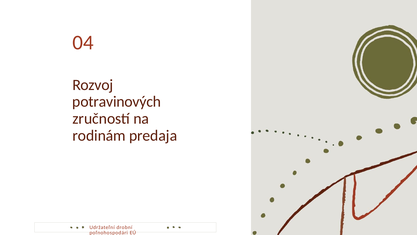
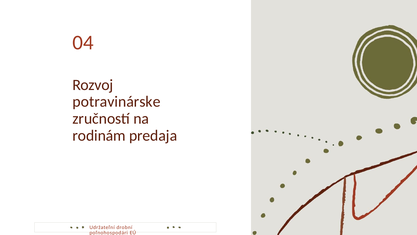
potravinových: potravinových -> potravinárske
